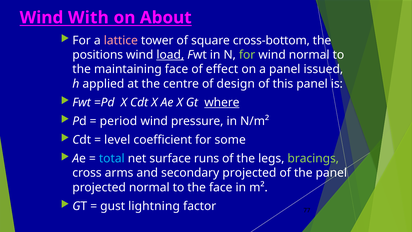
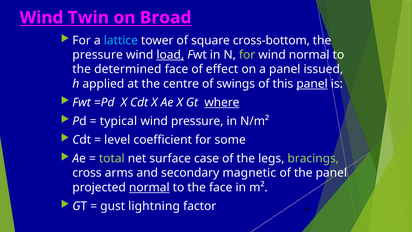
With: With -> Twin
About: About -> Broad
lattice colour: pink -> light blue
positions at (98, 55): positions -> pressure
maintaining: maintaining -> determined
design: design -> swings
panel at (312, 84) underline: none -> present
period: period -> typical
total colour: light blue -> light green
runs: runs -> case
secondary projected: projected -> magnetic
normal at (149, 187) underline: none -> present
